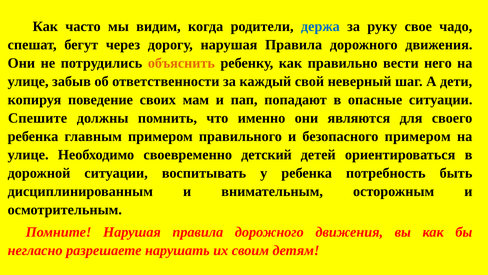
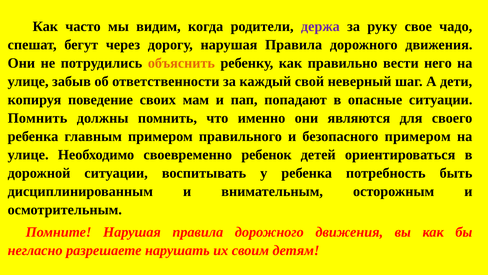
держа colour: blue -> purple
Спешите at (37, 118): Спешите -> Помнить
детский: детский -> ребенок
